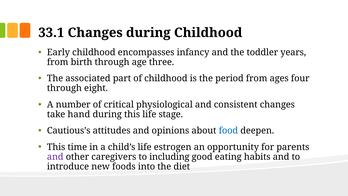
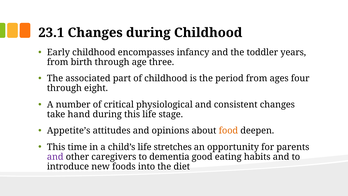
33.1: 33.1 -> 23.1
Cautious’s: Cautious’s -> Appetite’s
food colour: blue -> orange
estrogen: estrogen -> stretches
including: including -> dementia
